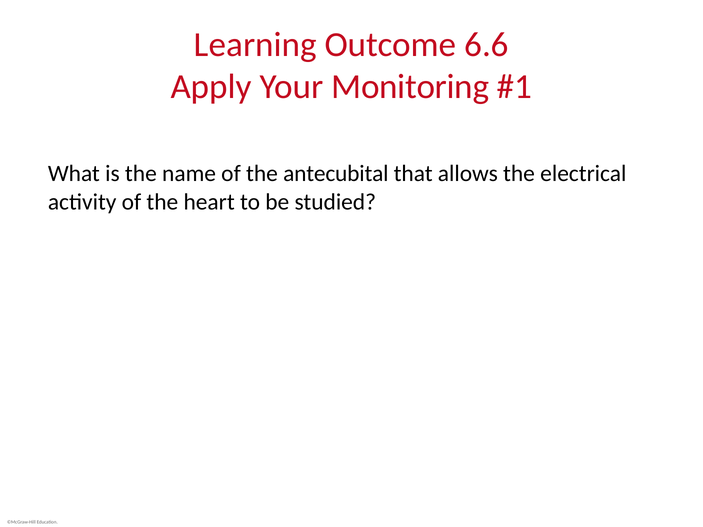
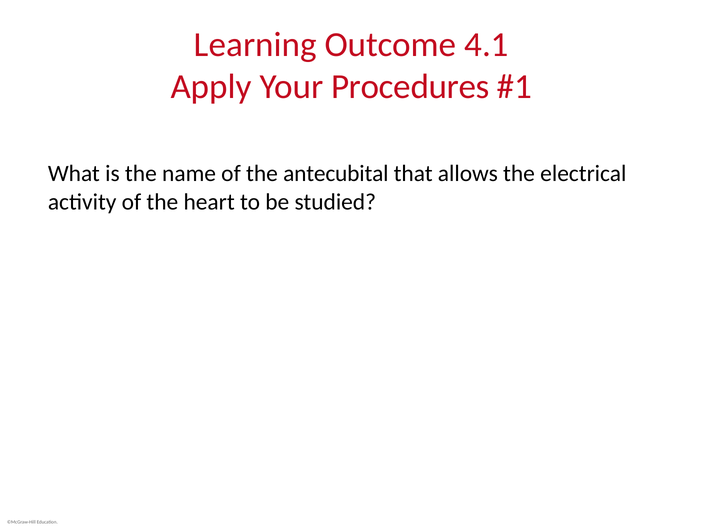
6.6: 6.6 -> 4.1
Monitoring: Monitoring -> Procedures
